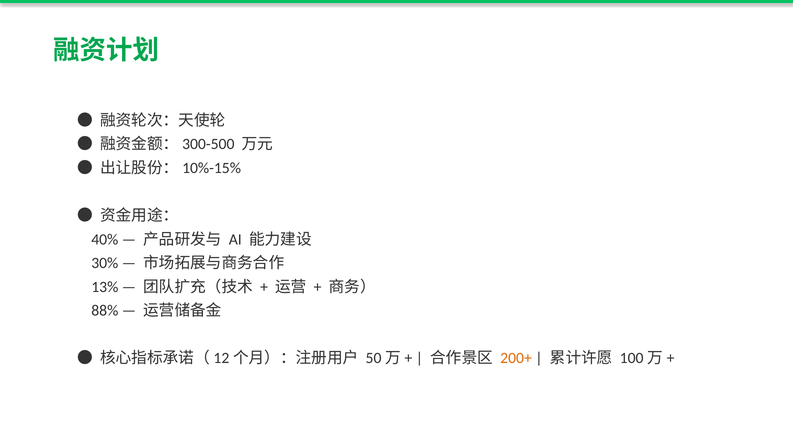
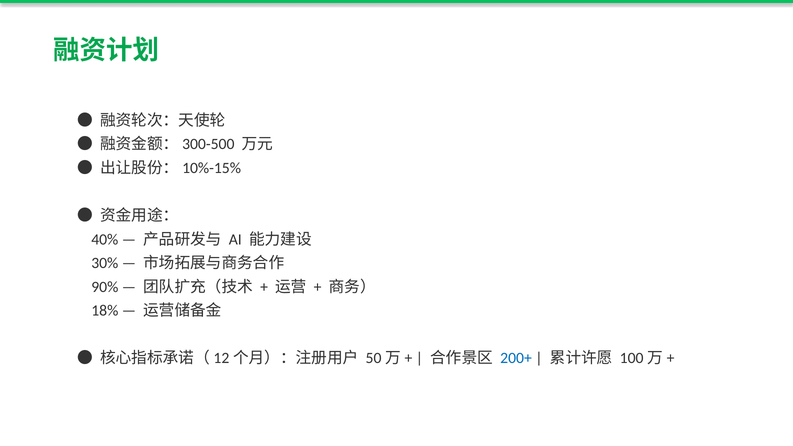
13%: 13% -> 90%
88%: 88% -> 18%
200+ colour: orange -> blue
